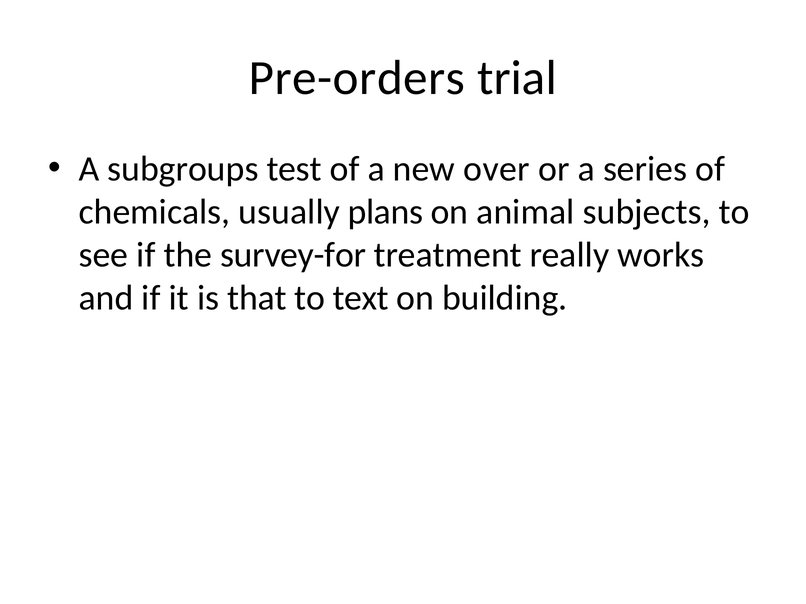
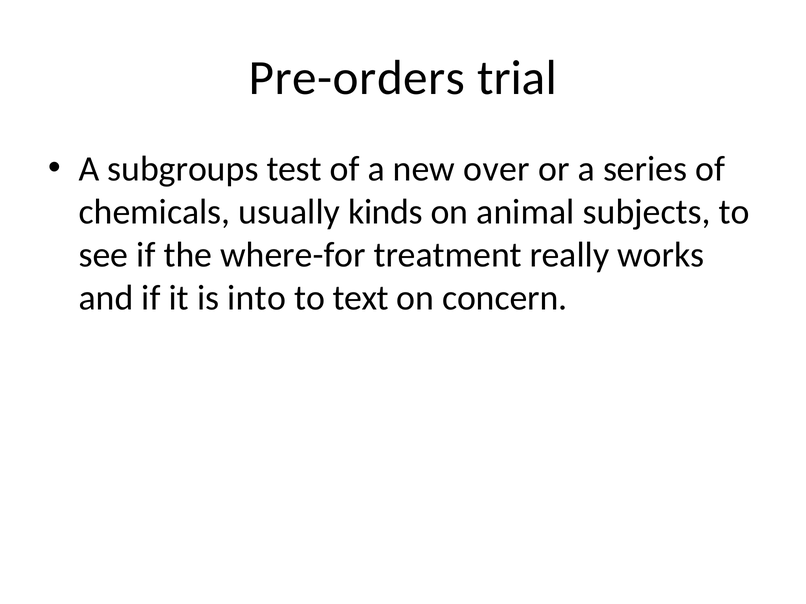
plans: plans -> kinds
survey-for: survey-for -> where-for
that: that -> into
building: building -> concern
